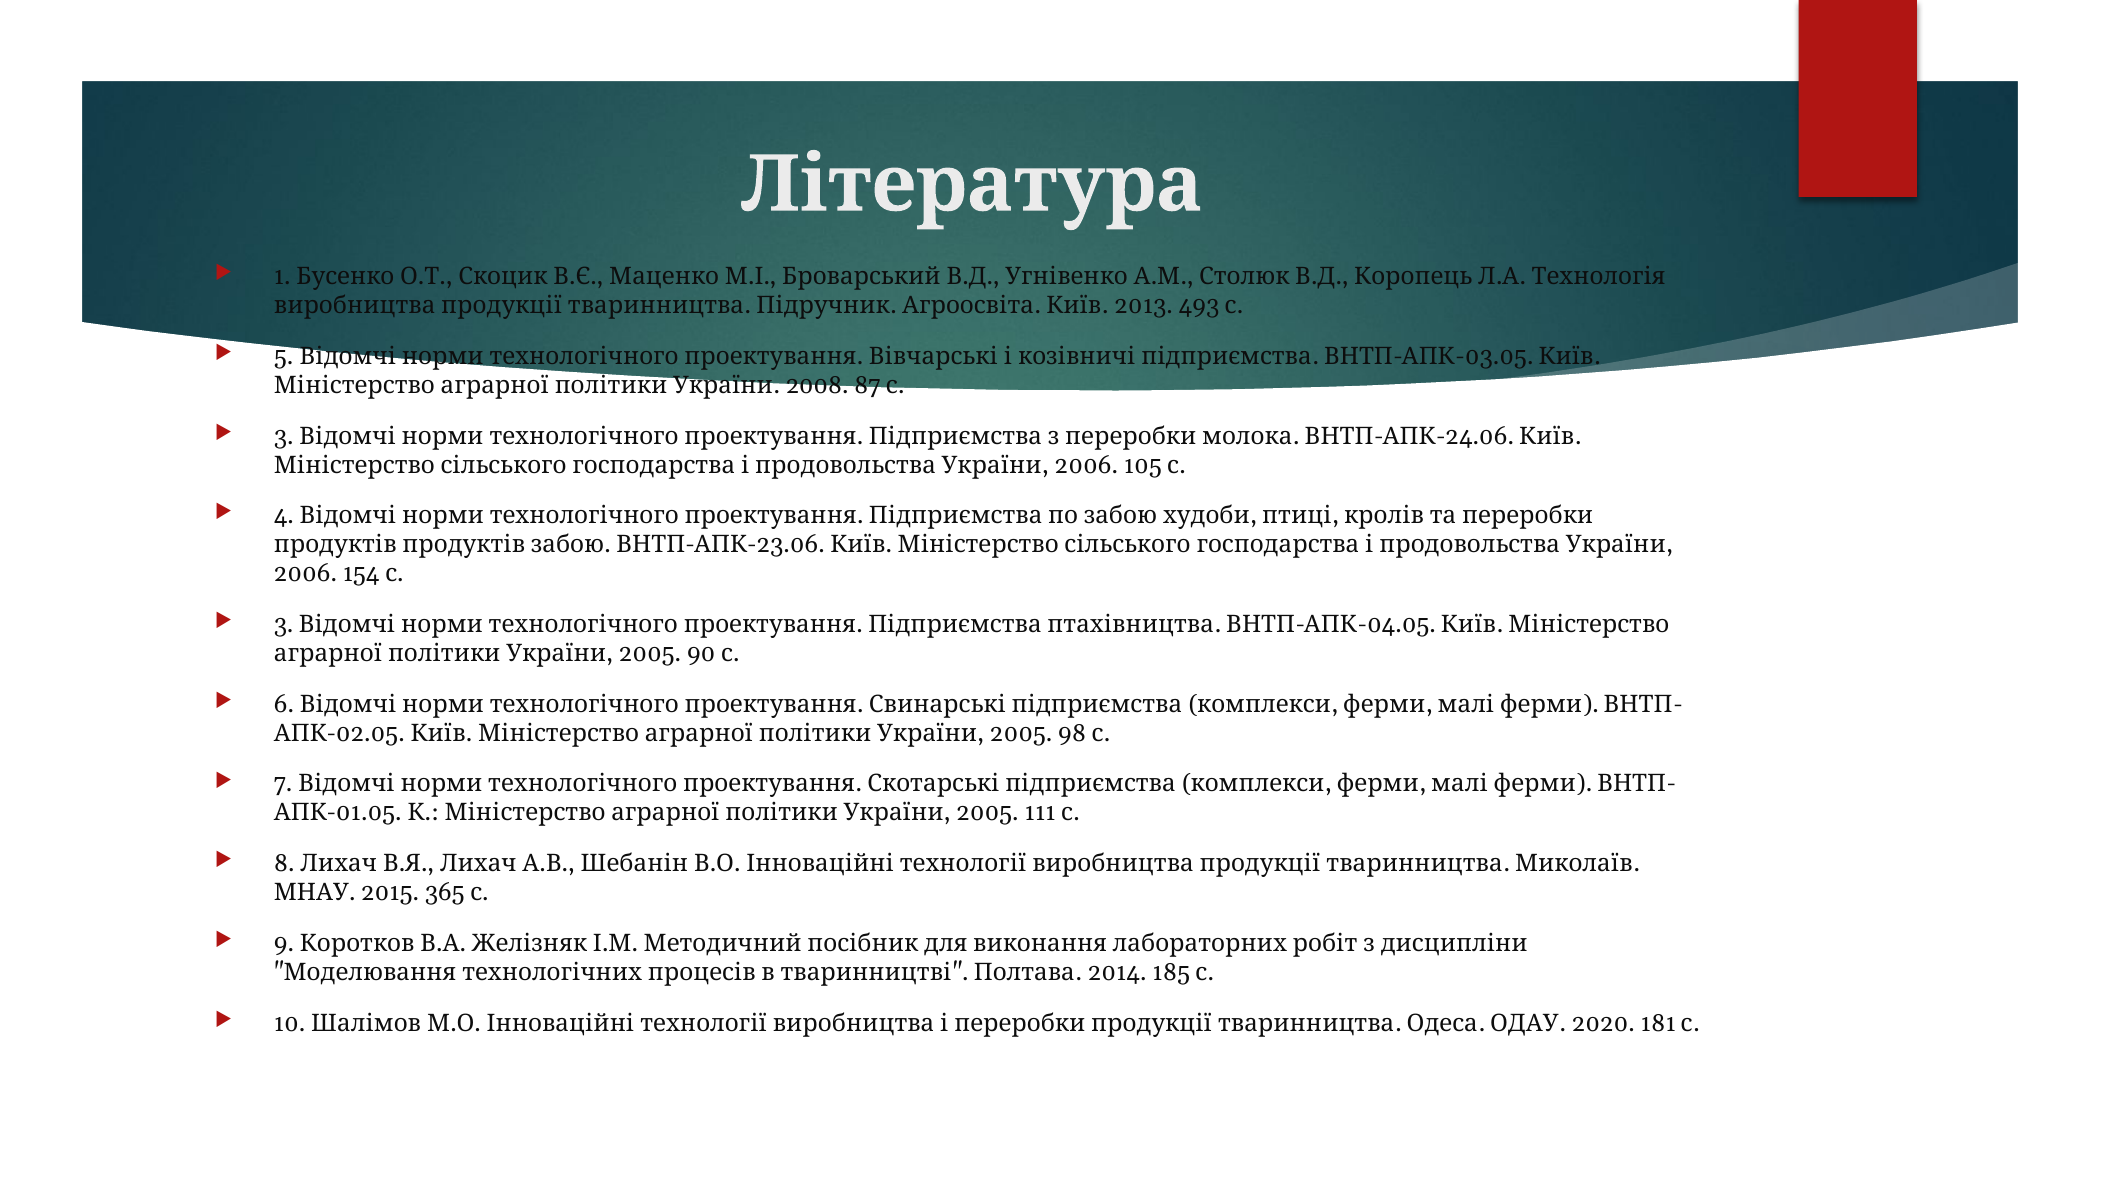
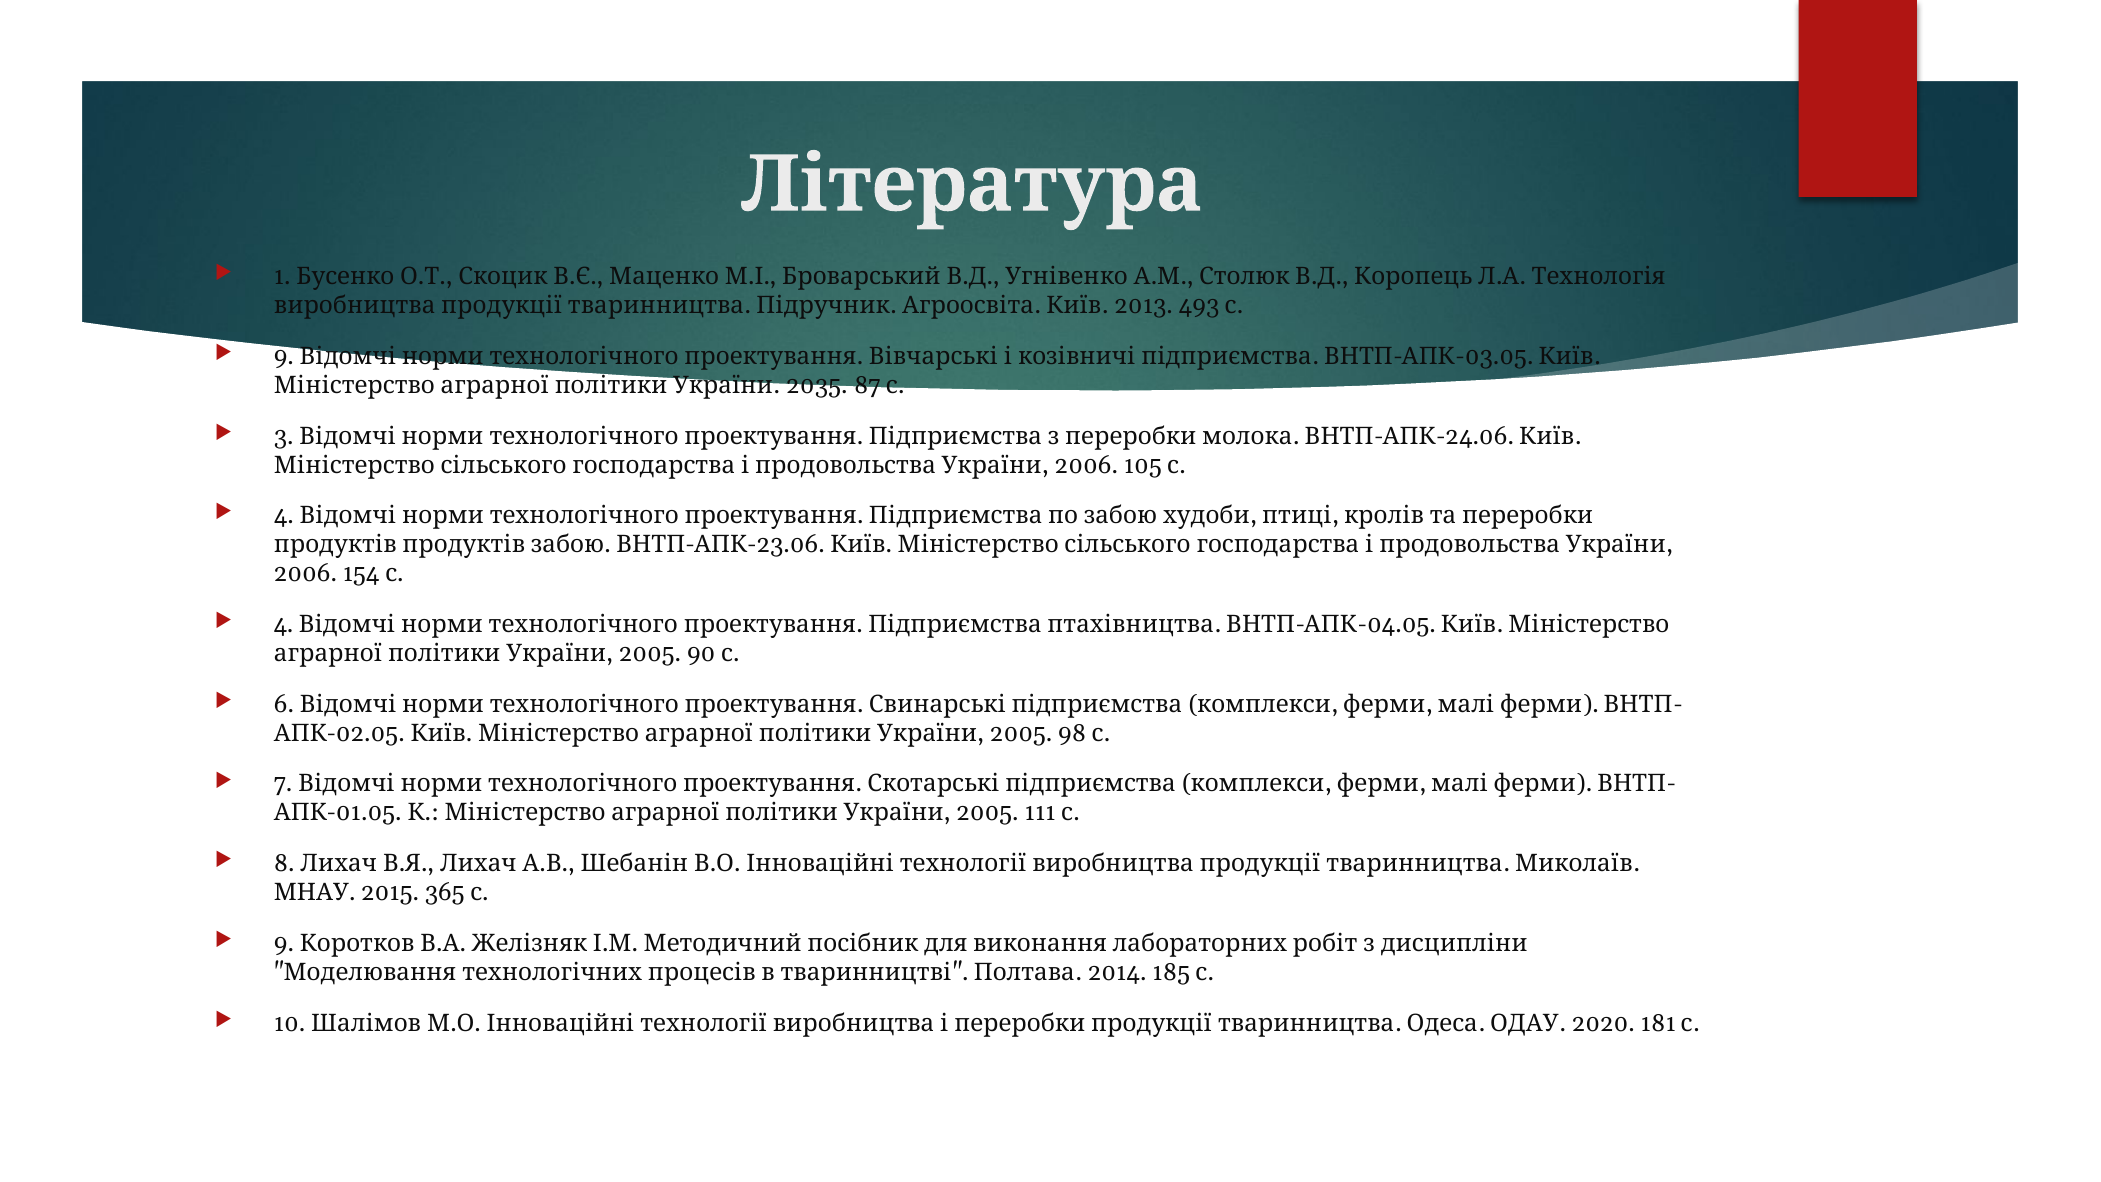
5 at (284, 356): 5 -> 9
2008: 2008 -> 2035
3 at (284, 624): 3 -> 4
